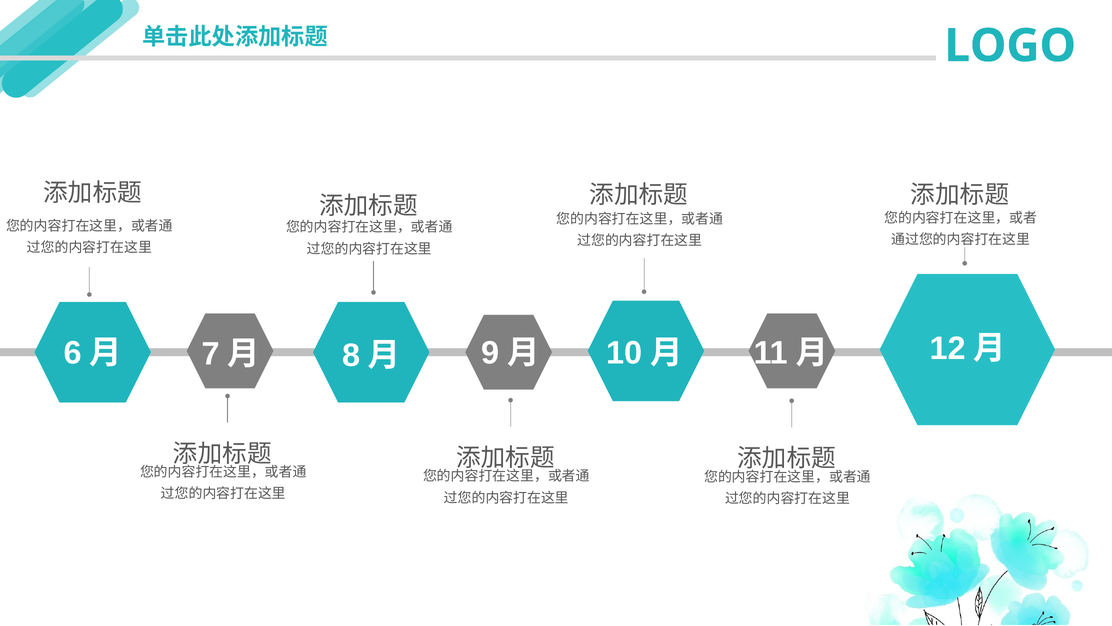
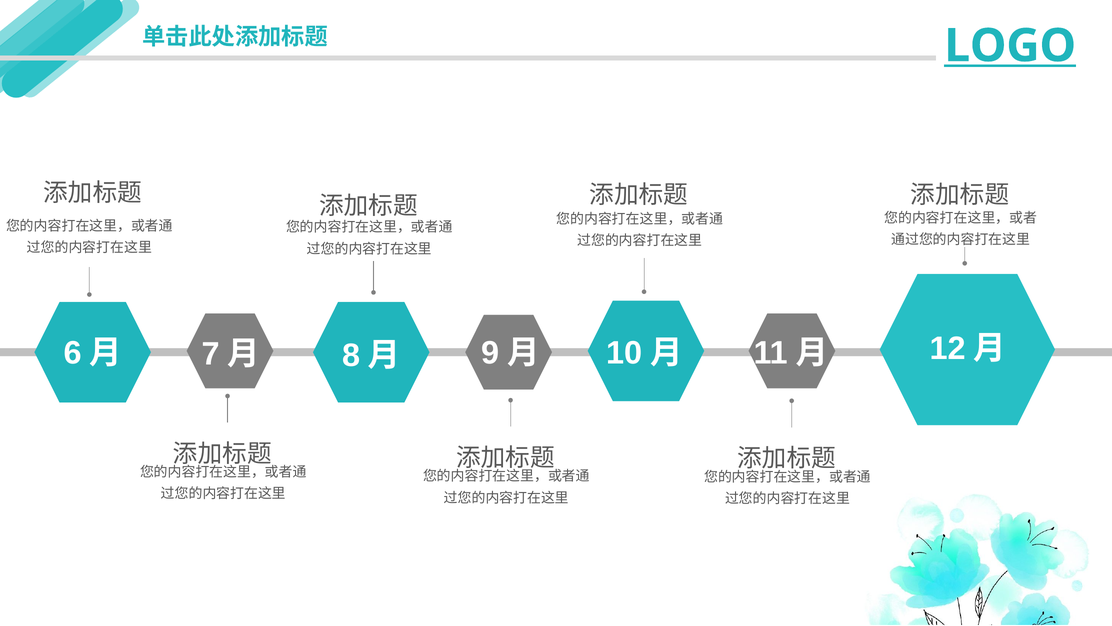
LOGO underline: none -> present
